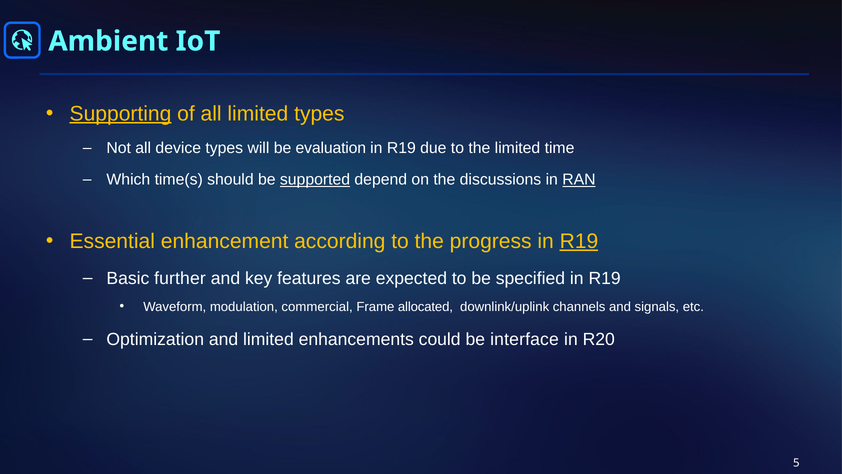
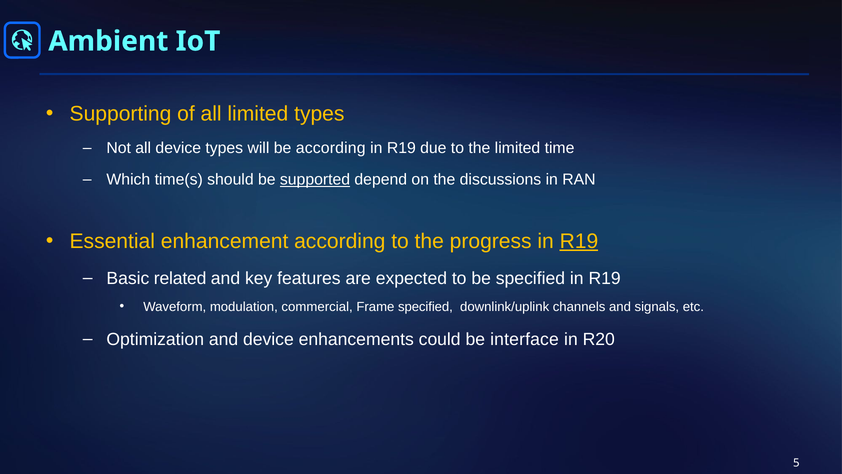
Supporting underline: present -> none
be evaluation: evaluation -> according
RAN underline: present -> none
further: further -> related
Frame allocated: allocated -> specified
and limited: limited -> device
